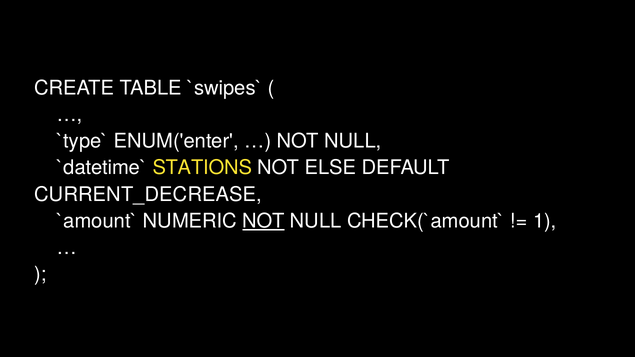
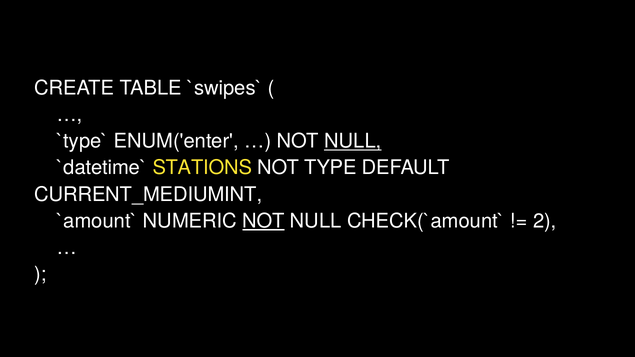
NULL at (353, 141) underline: none -> present
ELSE: ELSE -> TYPE
CURRENT_DECREASE: CURRENT_DECREASE -> CURRENT_MEDIUMINT
1: 1 -> 2
